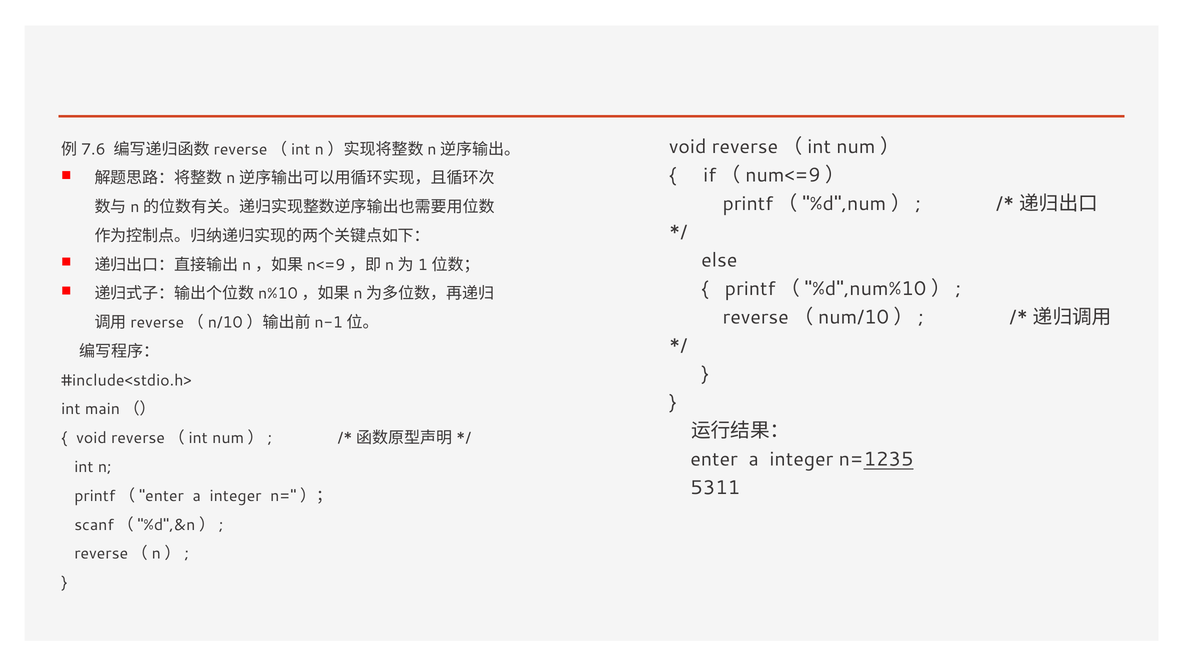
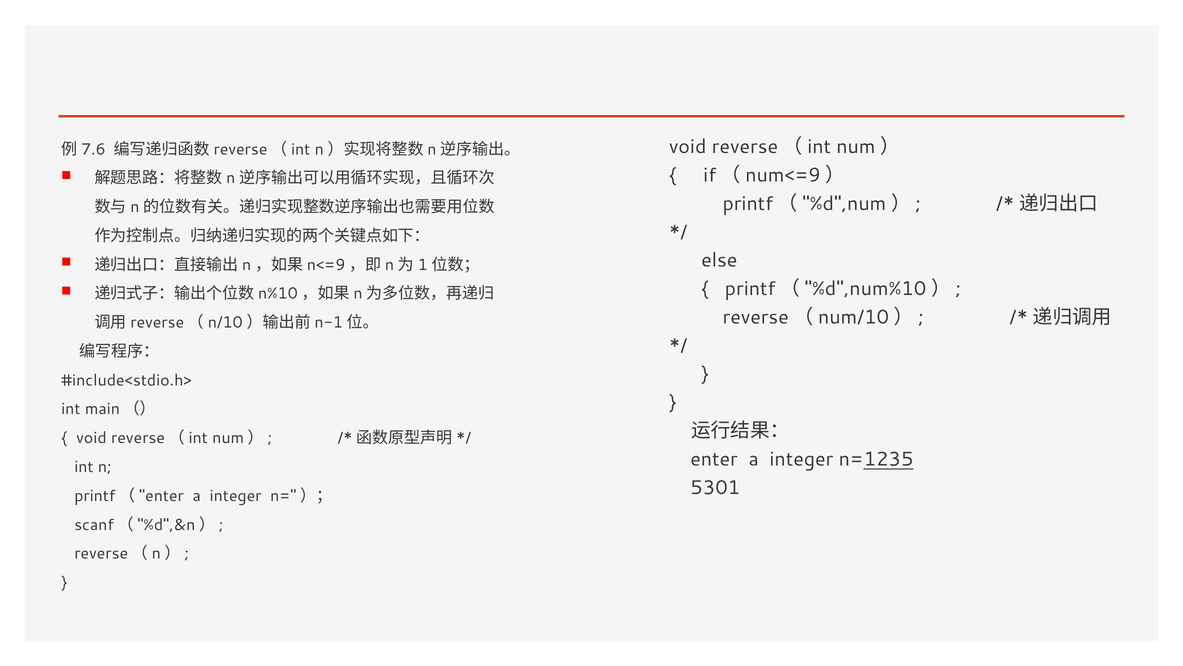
5311: 5311 -> 5301
